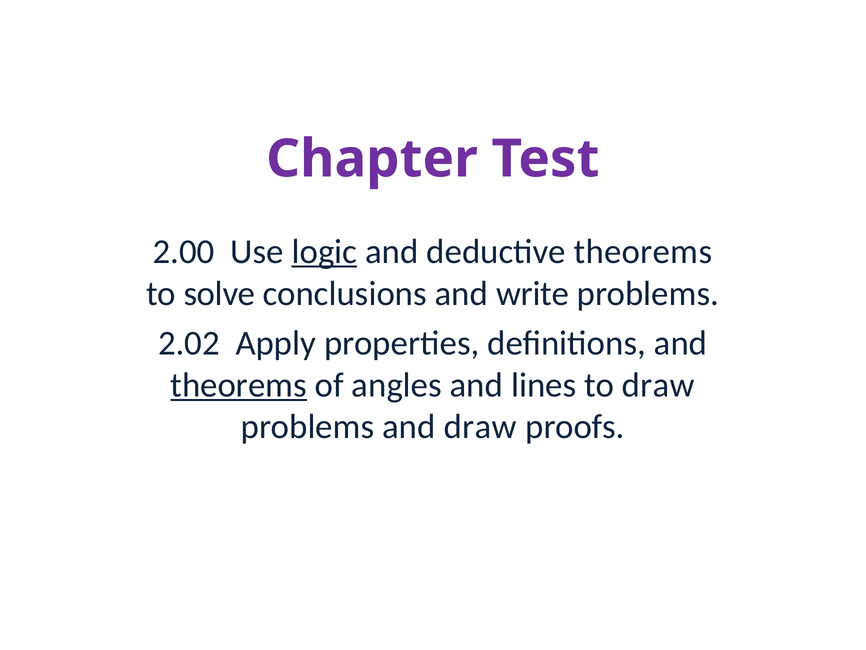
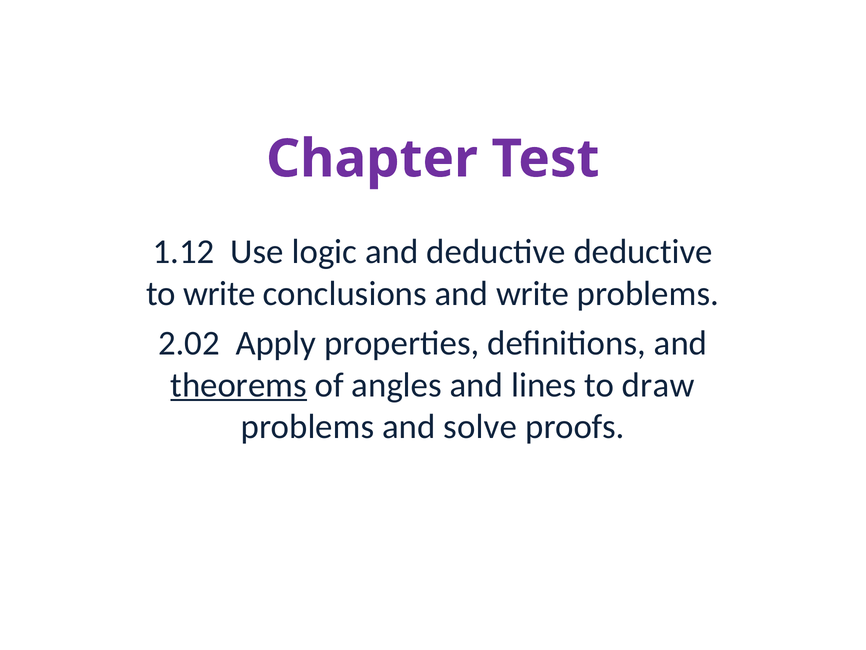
2.00: 2.00 -> 1.12
logic underline: present -> none
deductive theorems: theorems -> deductive
to solve: solve -> write
and draw: draw -> solve
